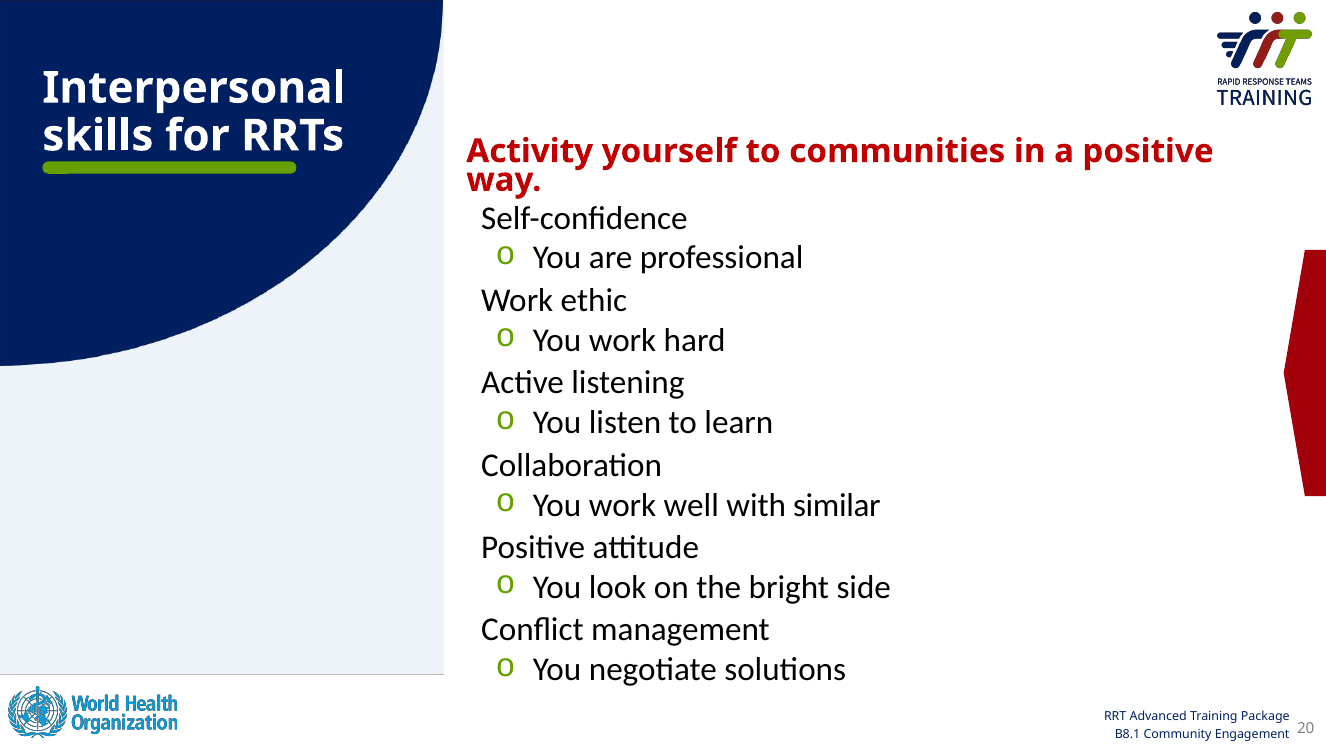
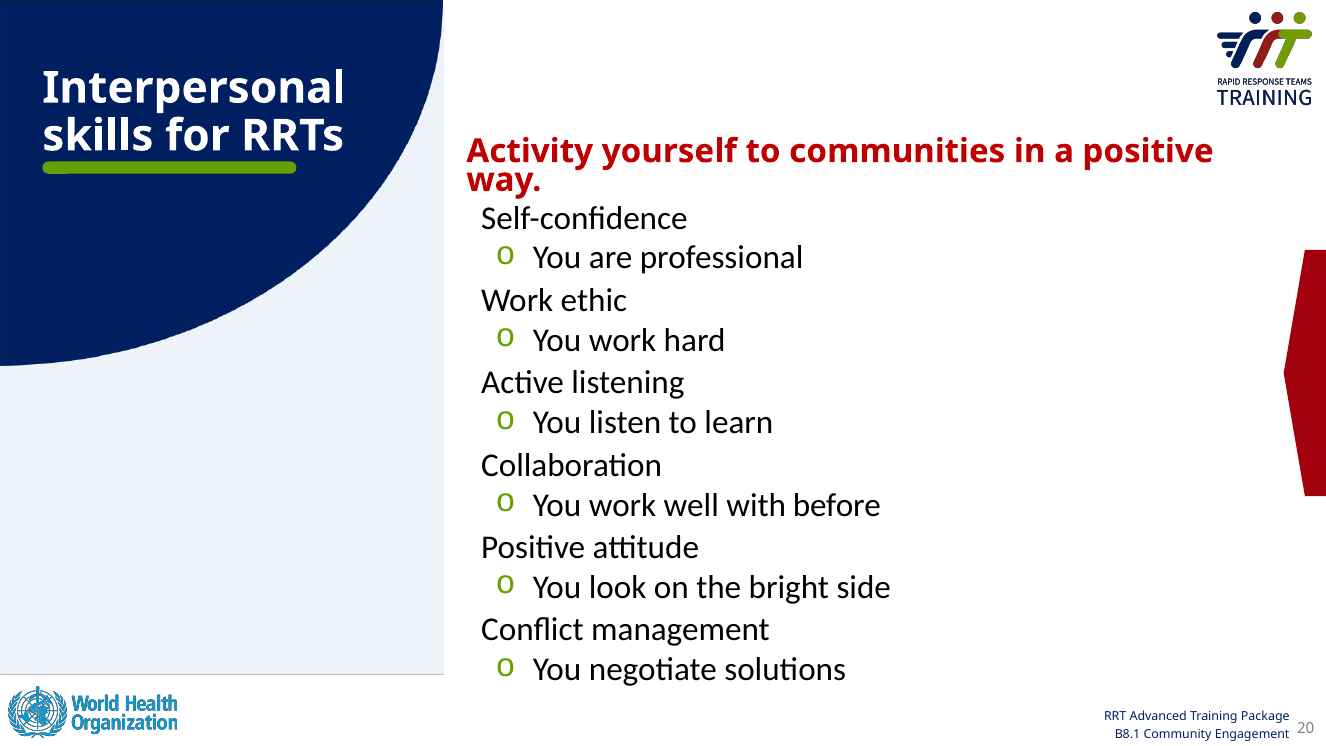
similar: similar -> before
